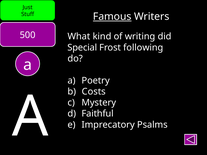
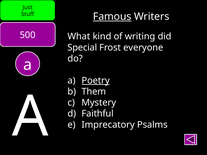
following: following -> everyone
Poetry underline: none -> present
Costs: Costs -> Them
